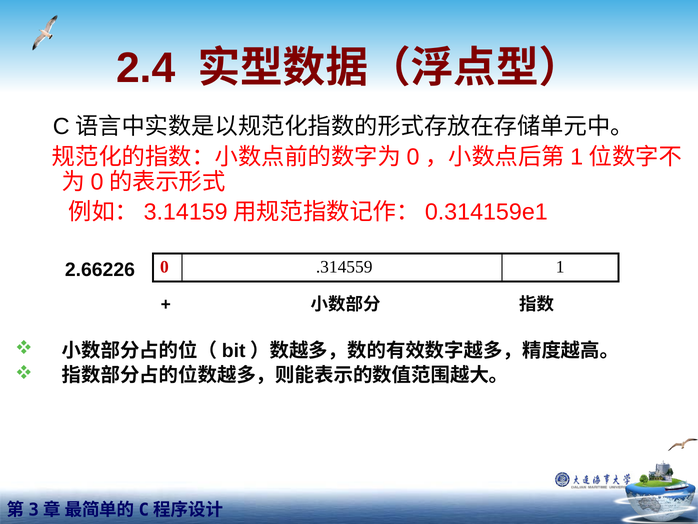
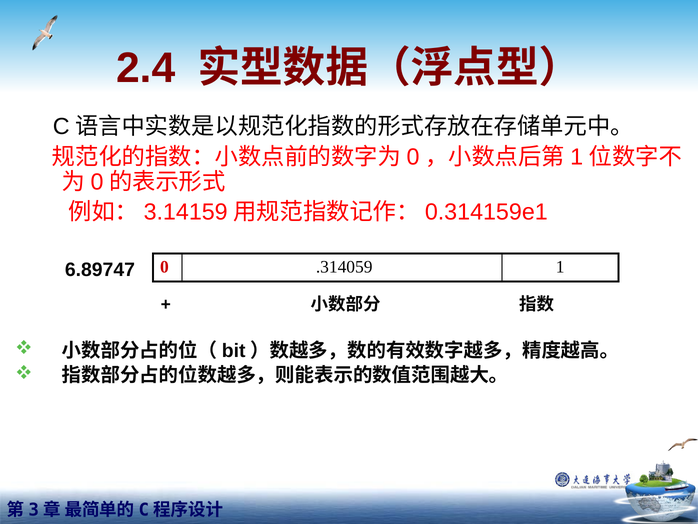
.314559: .314559 -> .314059
2.66226: 2.66226 -> 6.89747
